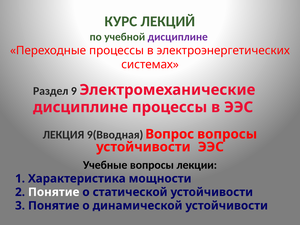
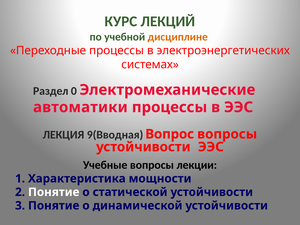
дисциплине at (178, 37) colour: purple -> orange
9: 9 -> 0
дисциплине at (80, 107): дисциплине -> автоматики
